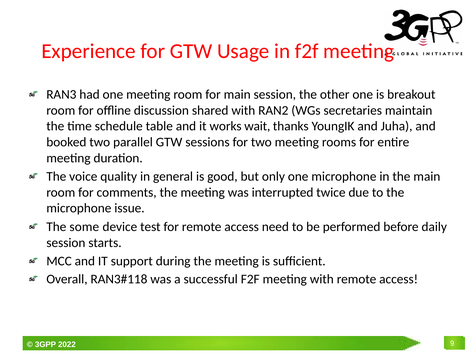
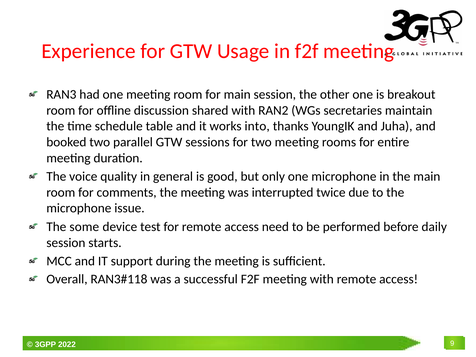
wait: wait -> into
